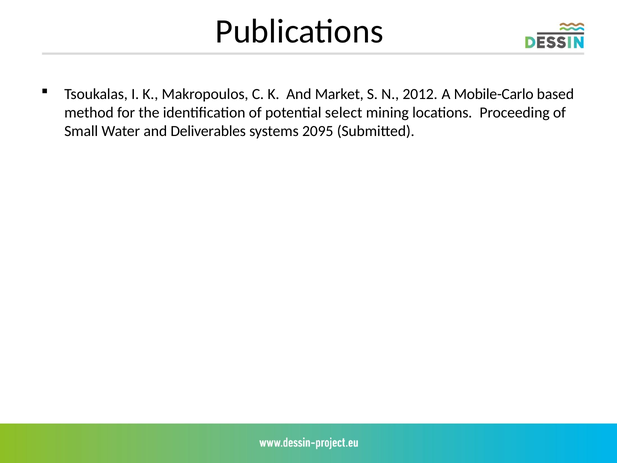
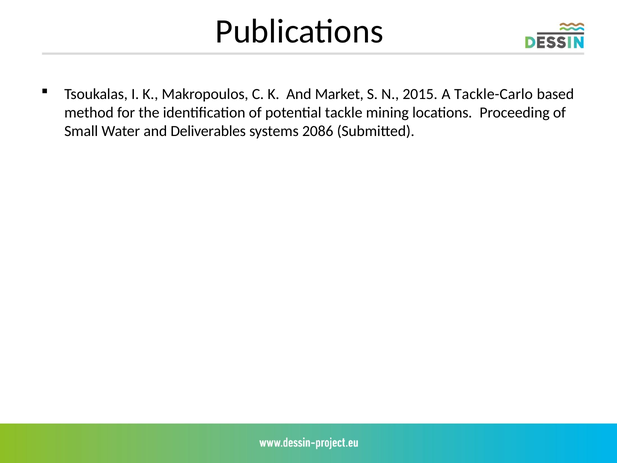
2012: 2012 -> 2015
Mobile-Carlo: Mobile-Carlo -> Tackle-Carlo
select: select -> tackle
2095: 2095 -> 2086
